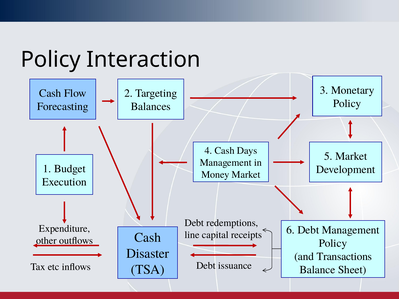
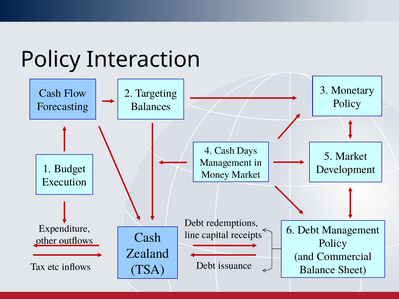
Disaster: Disaster -> Zealand
Transactions: Transactions -> Commercial
